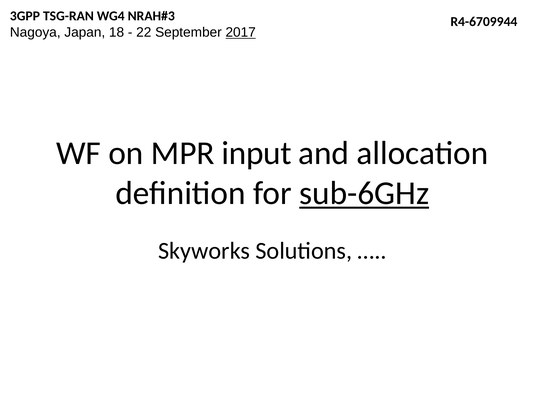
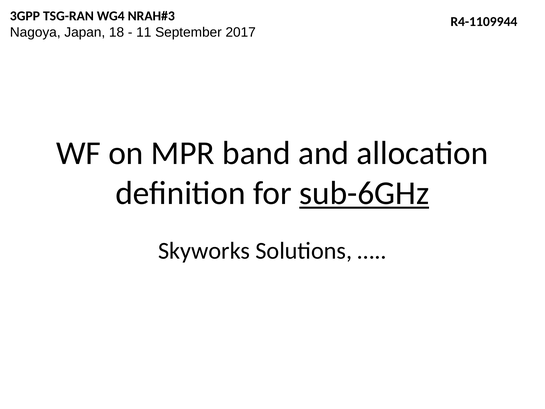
R4-6709944: R4-6709944 -> R4-1109944
22: 22 -> 11
2017 underline: present -> none
input: input -> band
